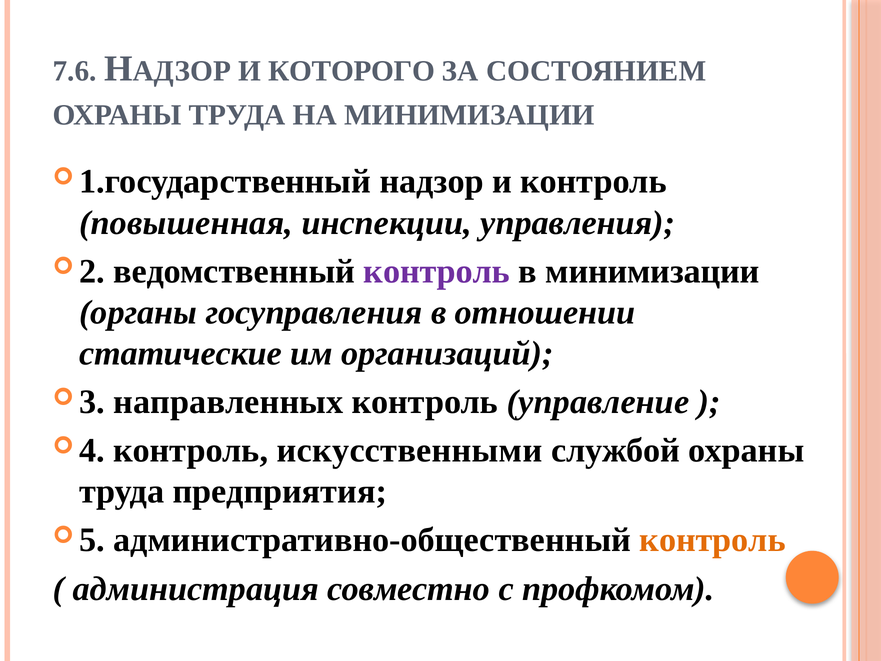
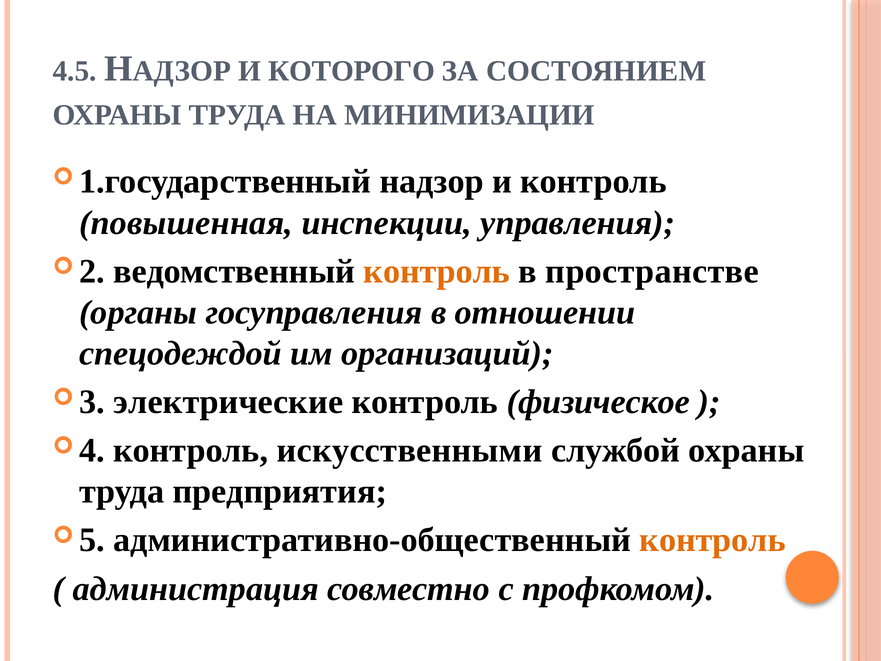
7.6: 7.6 -> 4.5
контроль at (437, 271) colour: purple -> orange
в минимизации: минимизации -> пространстве
статические: статические -> спецодеждой
направленных: направленных -> электрические
управление: управление -> физическое
